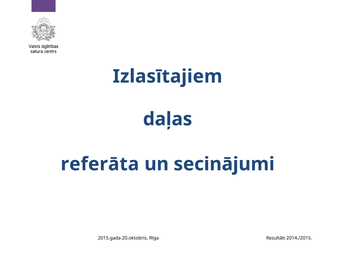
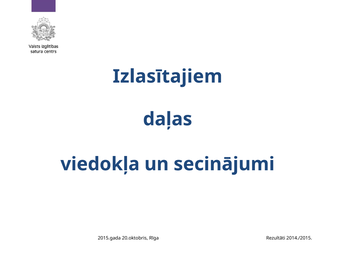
referāta: referāta -> viedokļa
